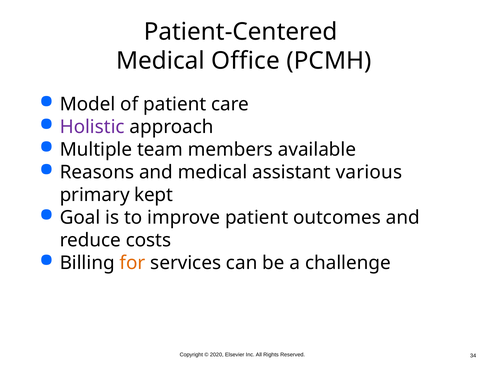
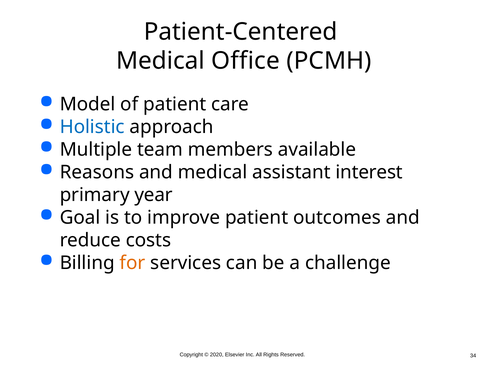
Holistic colour: purple -> blue
various: various -> interest
kept: kept -> year
